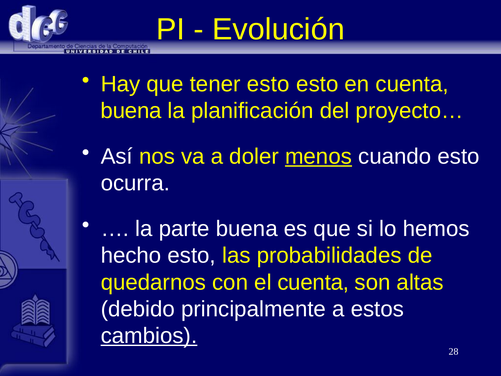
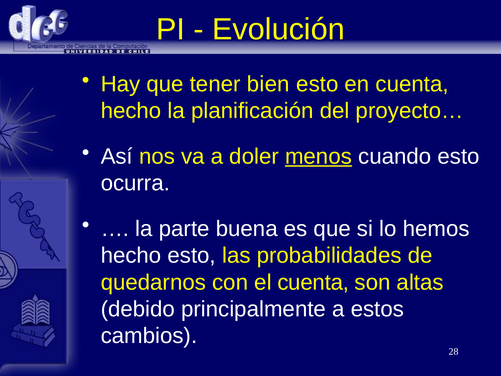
tener esto: esto -> bien
buena at (131, 111): buena -> hecho
cambios underline: present -> none
